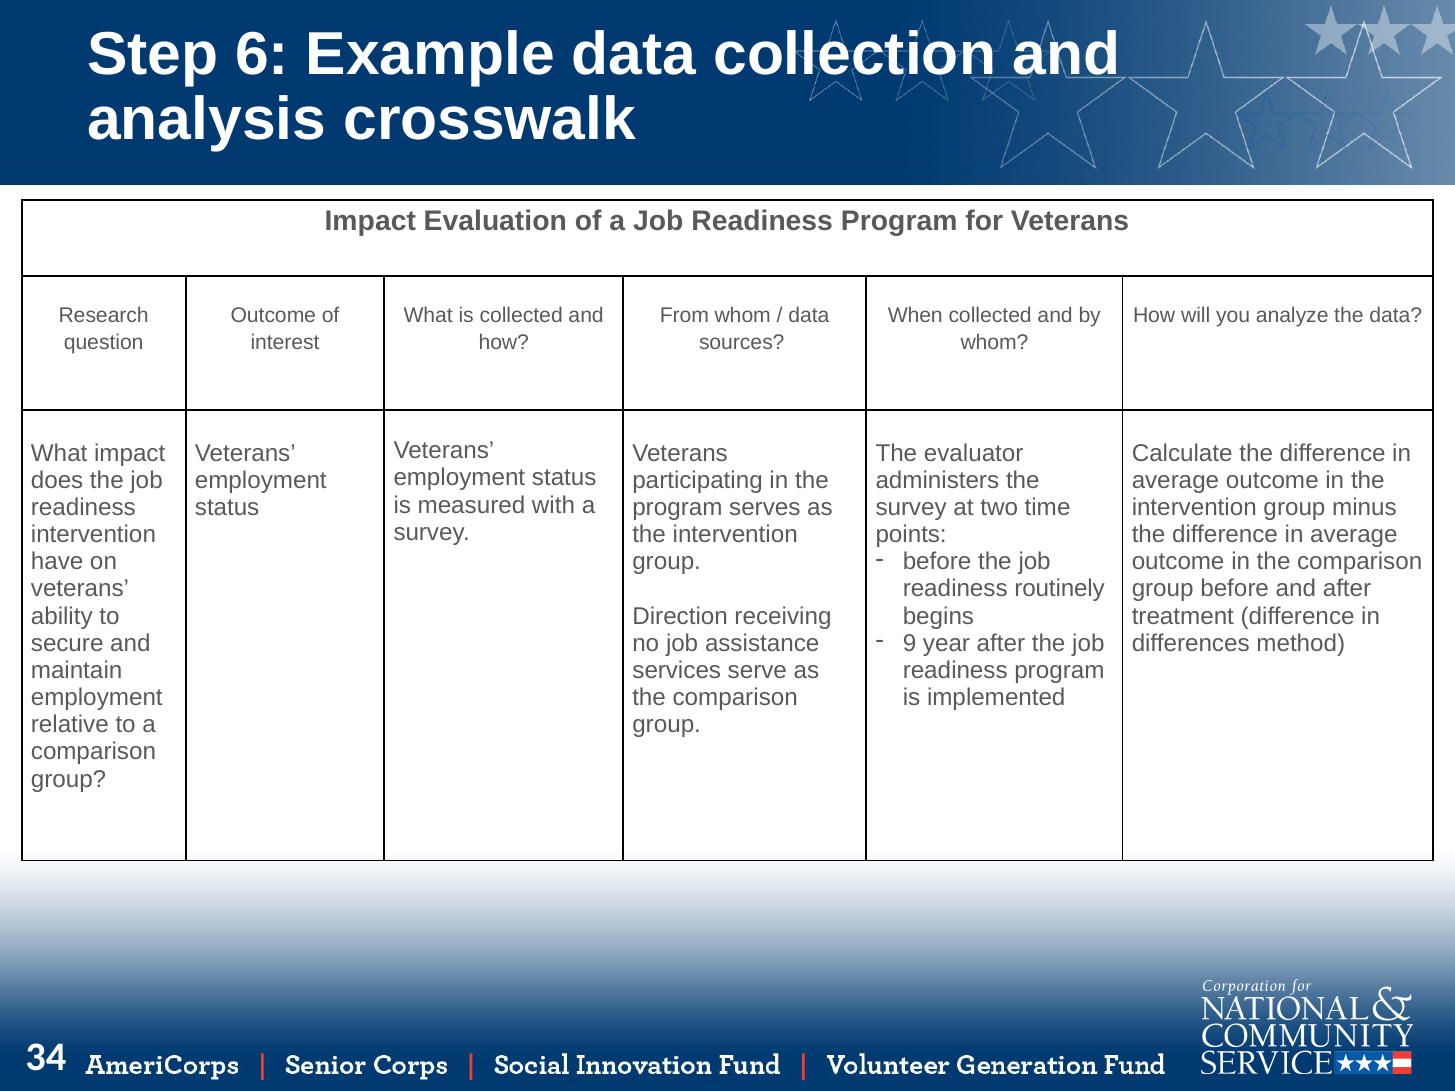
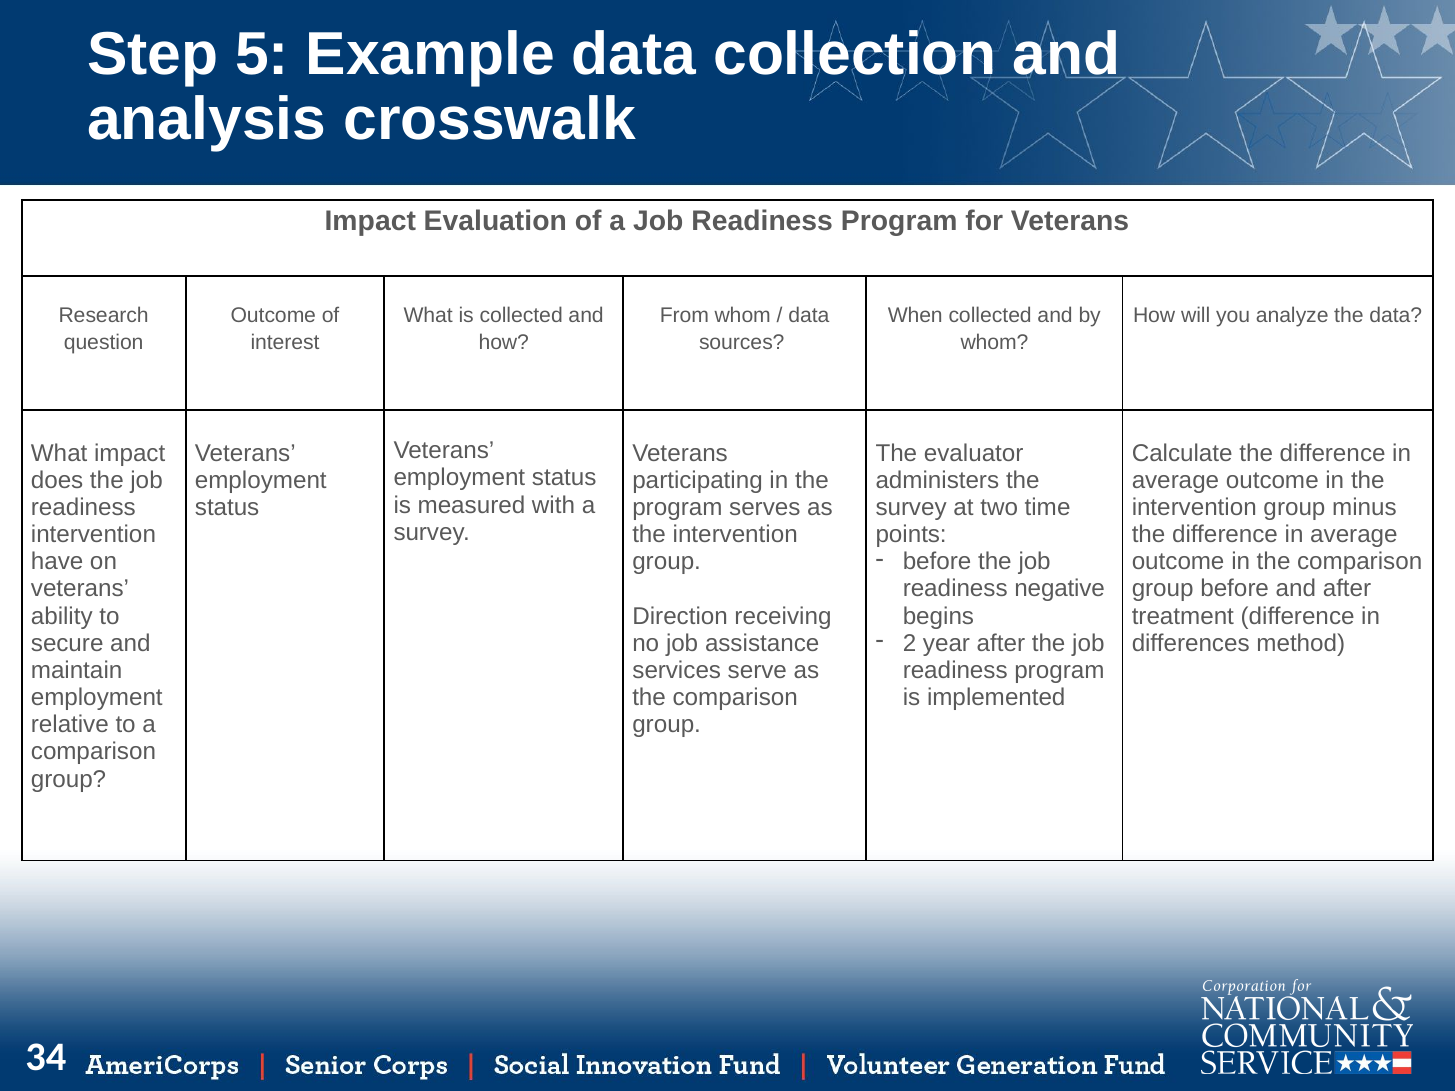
6: 6 -> 5
routinely: routinely -> negative
9: 9 -> 2
